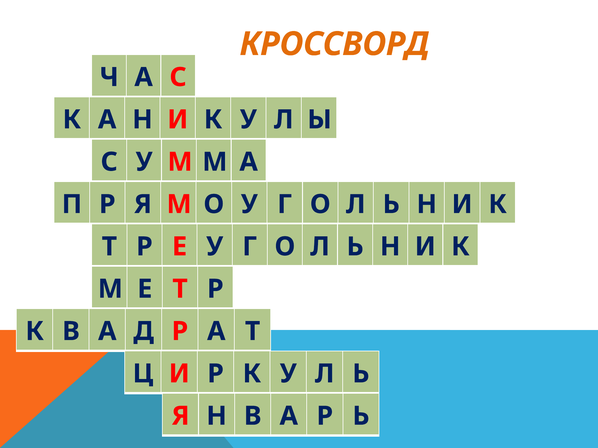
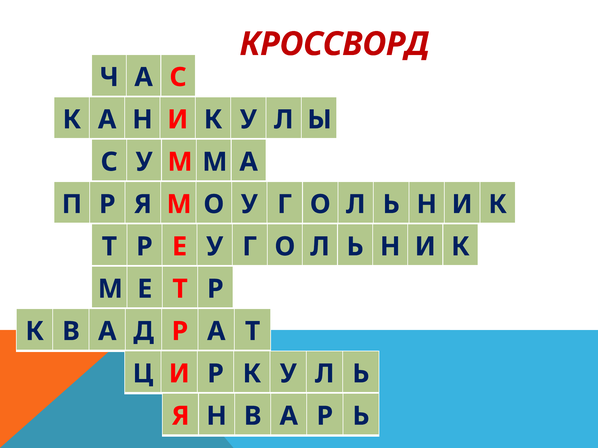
КРОССВОРД colour: orange -> red
